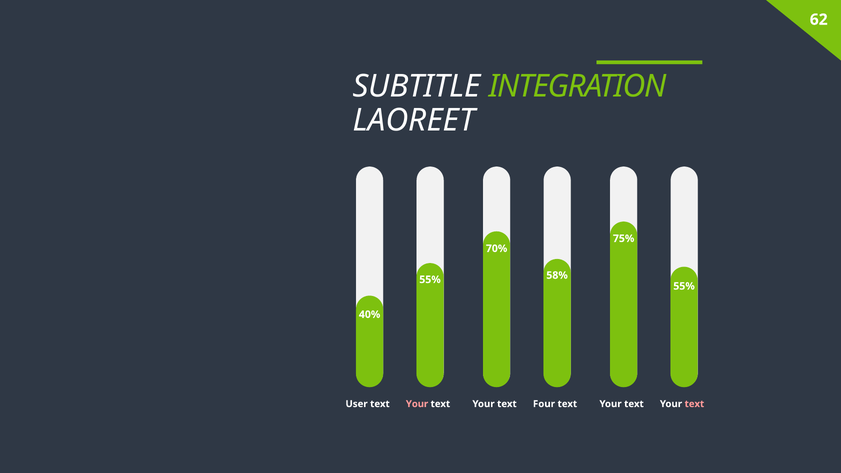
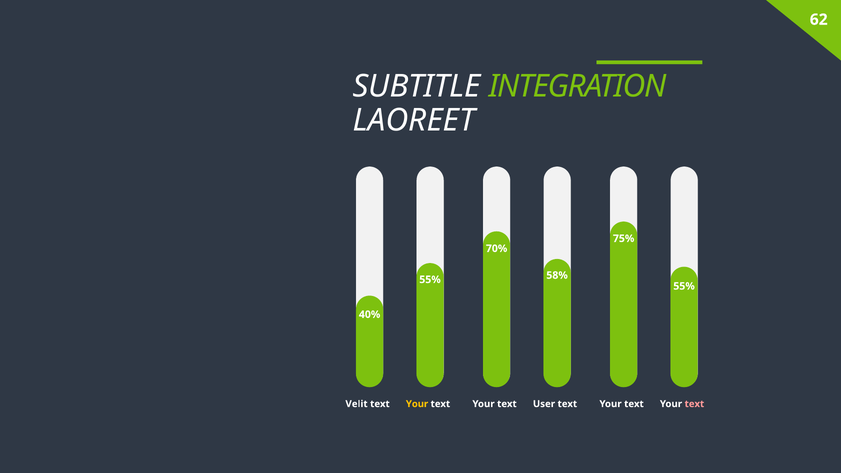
User: User -> Velit
Your at (417, 404) colour: pink -> yellow
Four: Four -> User
